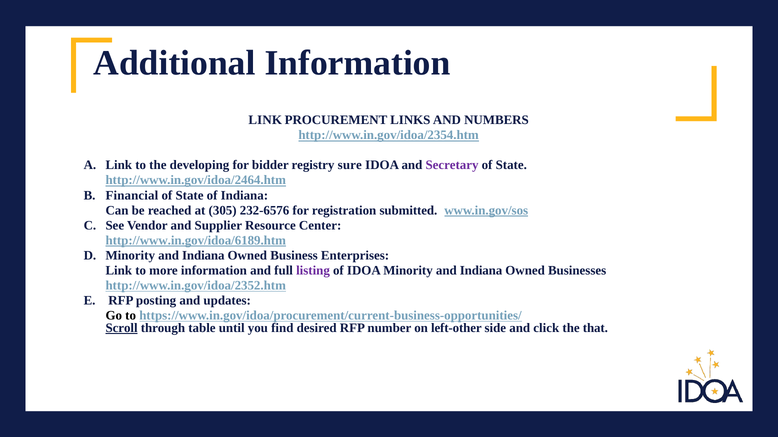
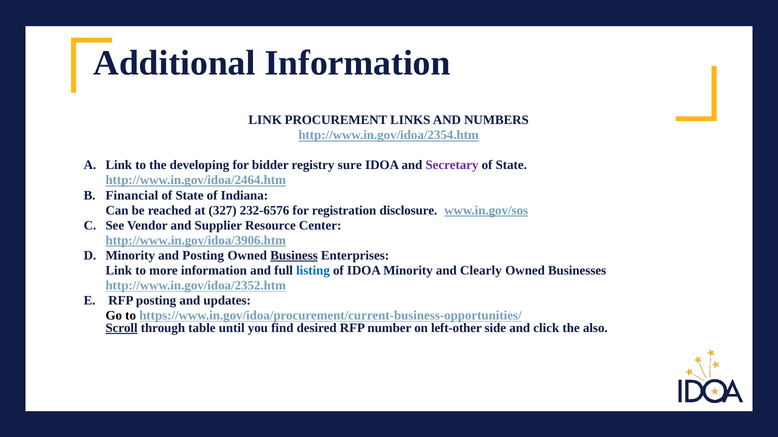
305: 305 -> 327
submitted: submitted -> disclosure
http://www.in.gov/idoa/6189.htm: http://www.in.gov/idoa/6189.htm -> http://www.in.gov/idoa/3906.htm
Indiana at (203, 256): Indiana -> Posting
Business underline: none -> present
listing colour: purple -> blue
IDOA Minority and Indiana: Indiana -> Clearly
that: that -> also
